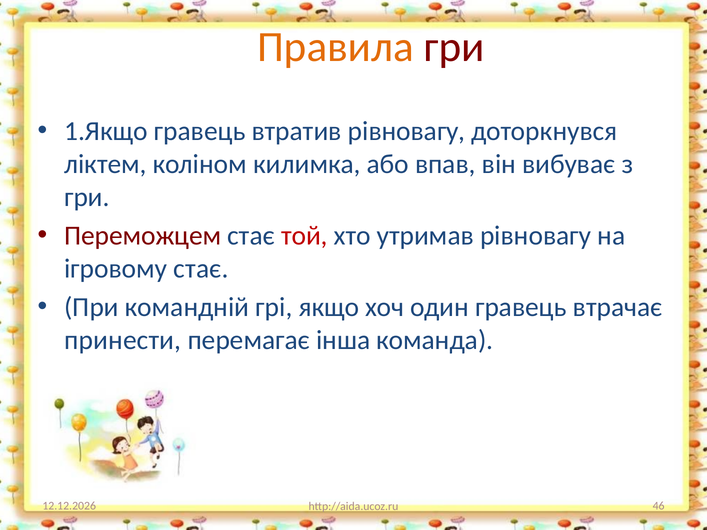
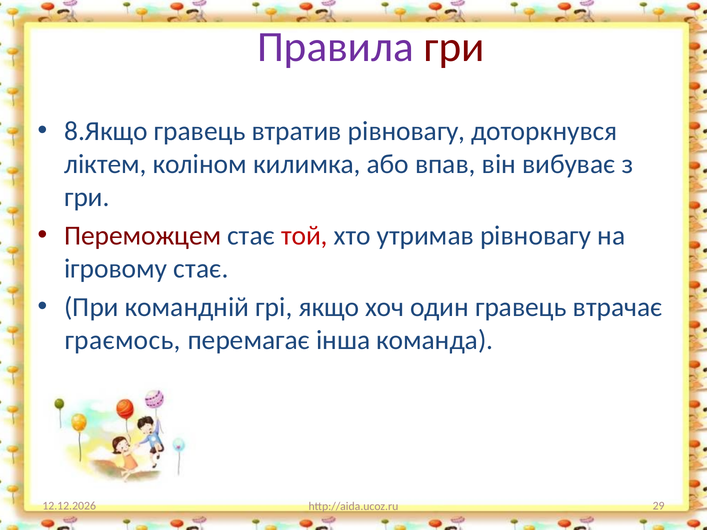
Правила colour: orange -> purple
1.Якщо: 1.Якщо -> 8.Якщо
принести: принести -> граємось
46: 46 -> 29
